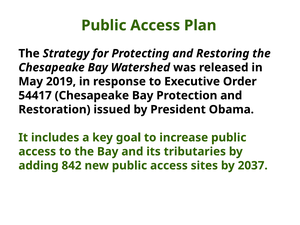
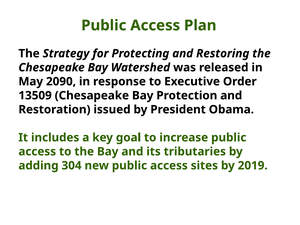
2019: 2019 -> 2090
54417: 54417 -> 13509
842: 842 -> 304
2037: 2037 -> 2019
